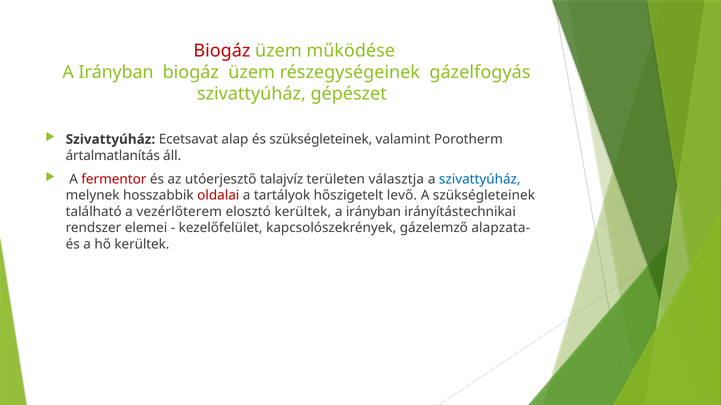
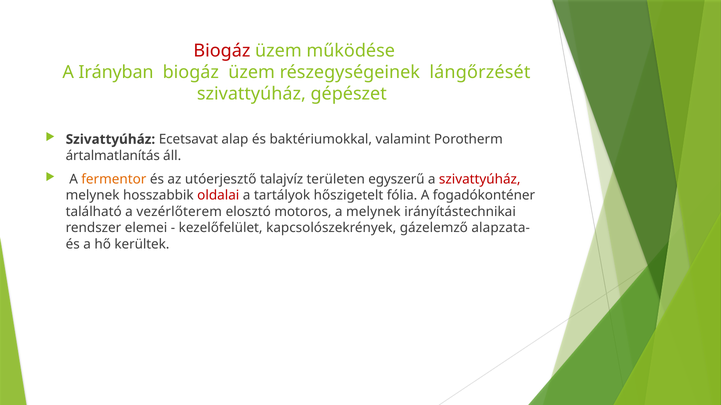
gázelfogyás: gázelfogyás -> lángőrzését
és szükségleteinek: szükségleteinek -> baktériumokkal
fermentor colour: red -> orange
választja: választja -> egyszerű
szivattyúház at (480, 179) colour: blue -> red
levő: levő -> fólia
A szükségleteinek: szükségleteinek -> fogadókonténer
elosztó kerültek: kerültek -> motoros
irányban at (373, 212): irányban -> melynek
